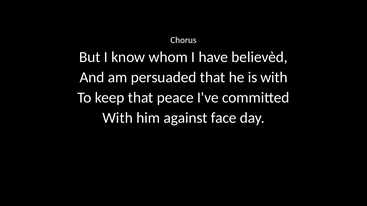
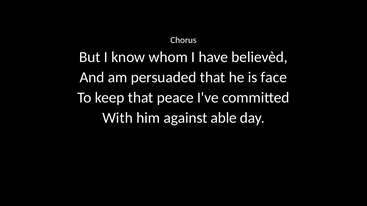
is with: with -> face
face: face -> able
